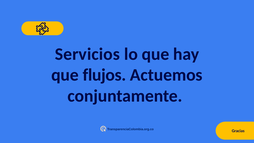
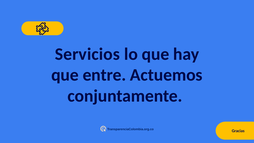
flujos: flujos -> entre
